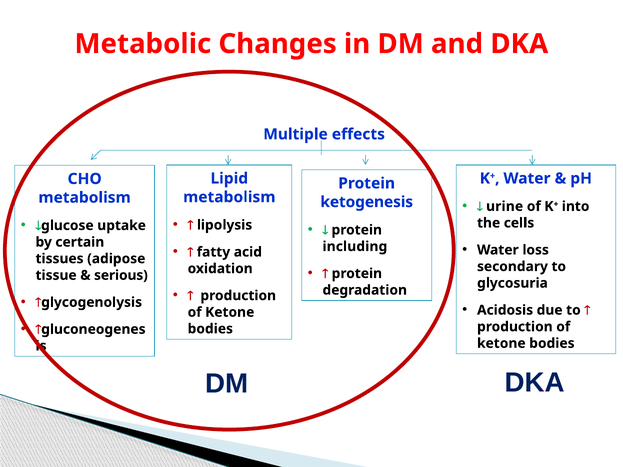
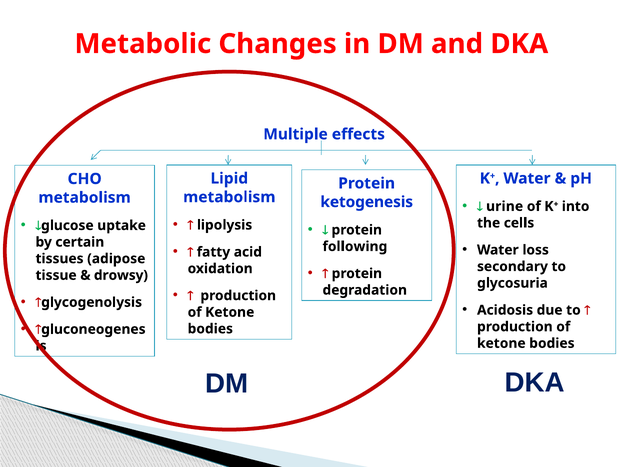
including: including -> following
serious: serious -> drowsy
